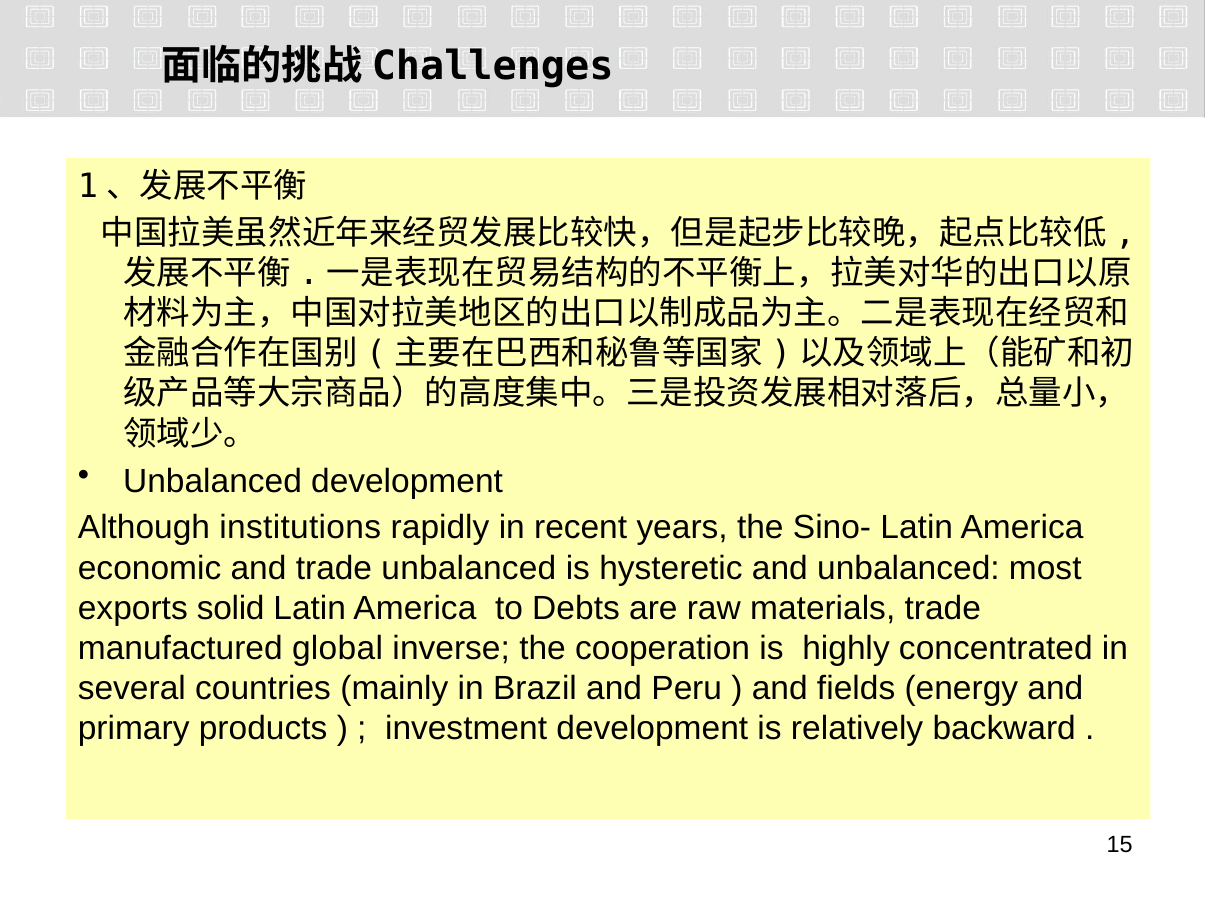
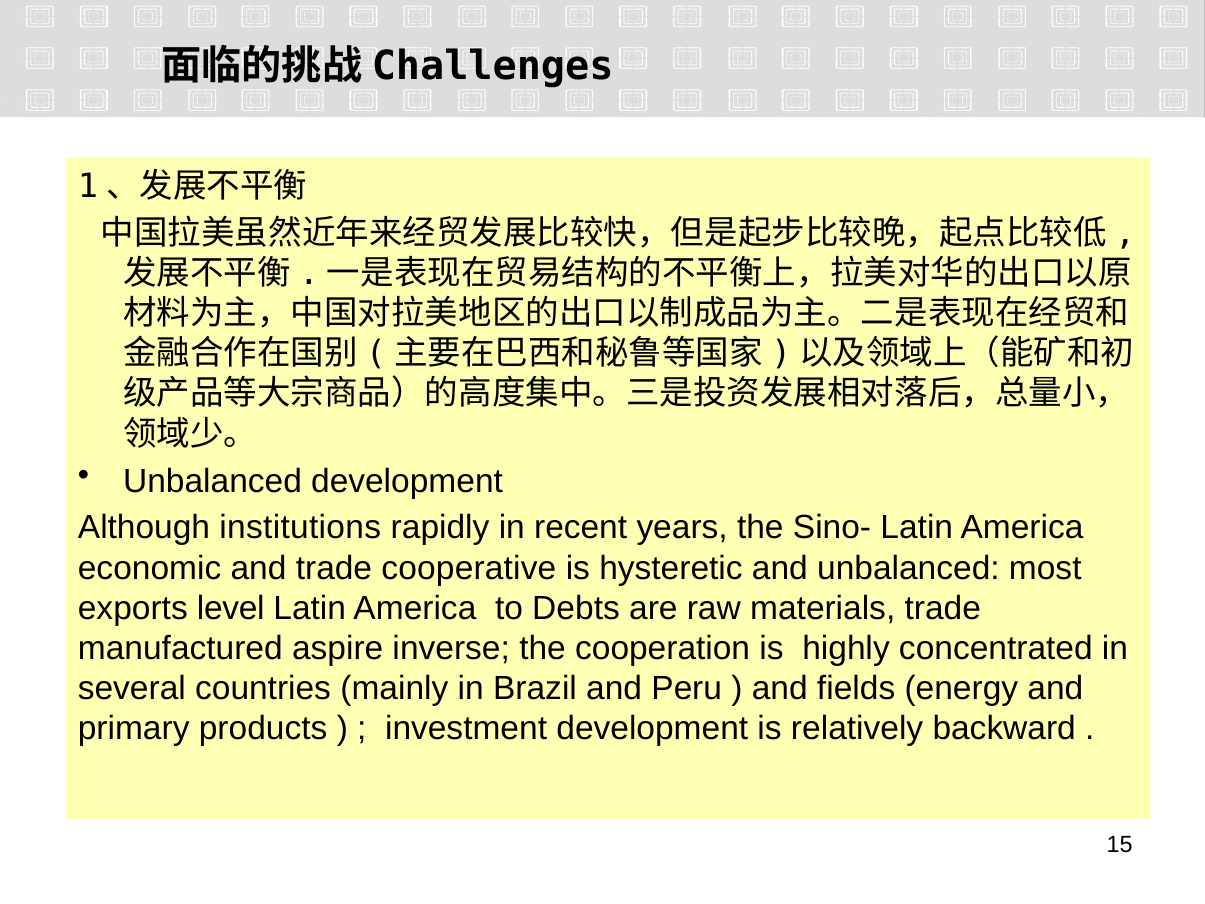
trade unbalanced: unbalanced -> cooperative
solid: solid -> level
global: global -> aspire
